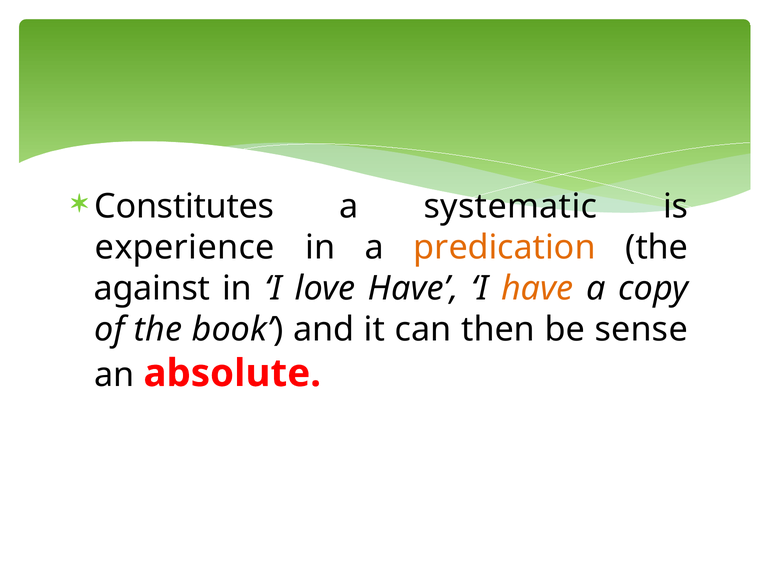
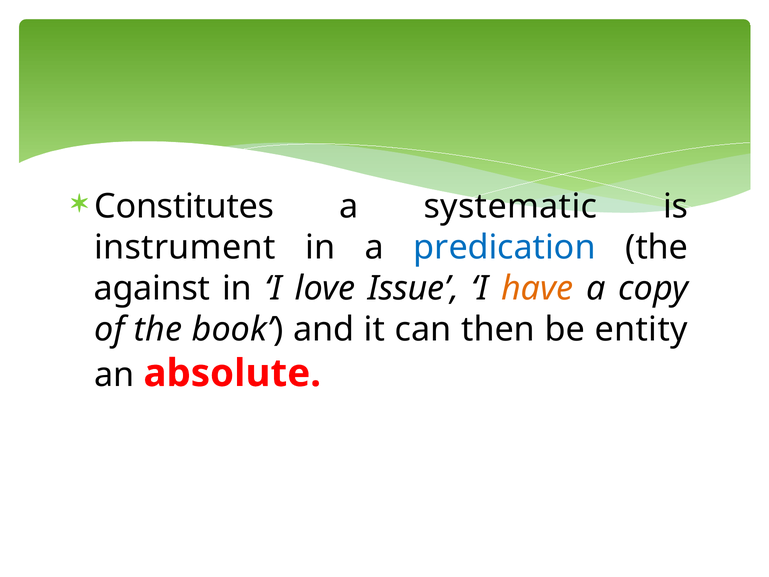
experience: experience -> instrument
predication colour: orange -> blue
love Have: Have -> Issue
sense: sense -> entity
